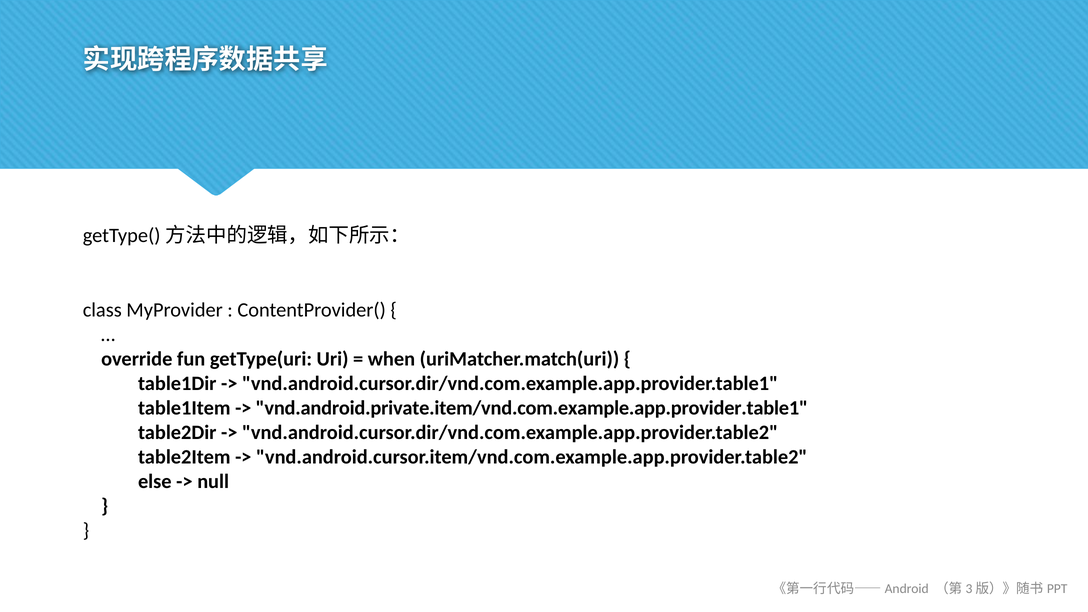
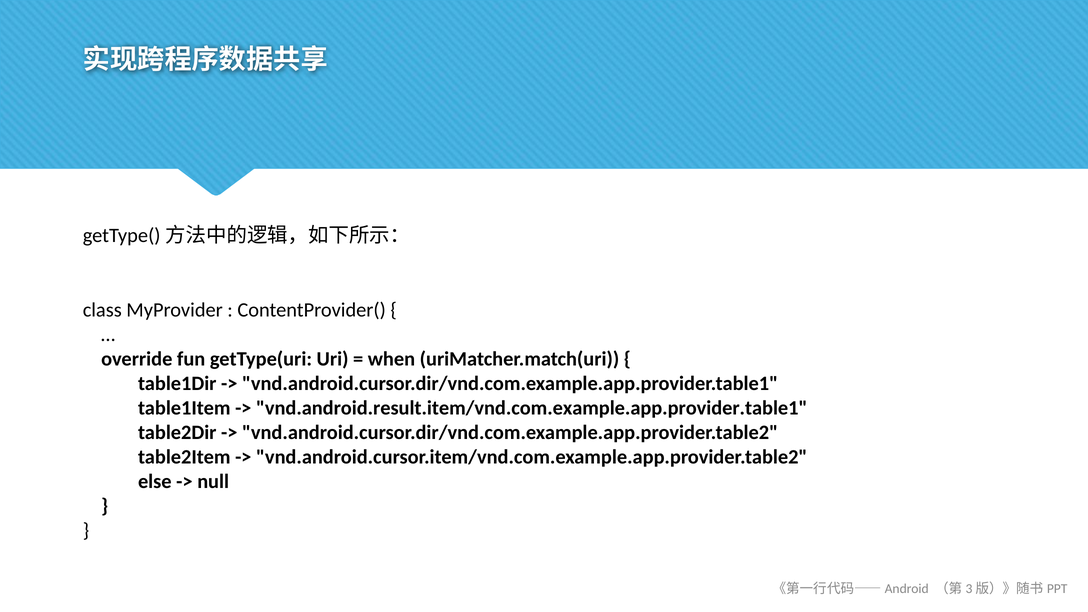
vnd.android.private.item/vnd.com.example.app.provider.table1: vnd.android.private.item/vnd.com.example.app.provider.table1 -> vnd.android.result.item/vnd.com.example.app.provider.table1
